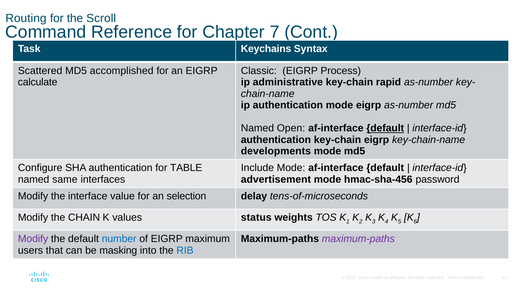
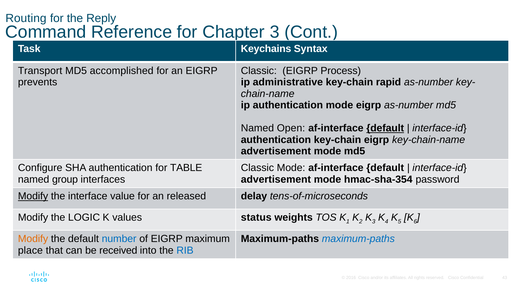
Scroll: Scroll -> Reply
Chapter 7: 7 -> 3
Scattered: Scattered -> Transport
calculate: calculate -> prevents
developments at (276, 151): developments -> advertisement
Include at (257, 168): Include -> Classic
same: same -> group
hmac-sha-456: hmac-sha-456 -> hmac-sha-354
Modify at (33, 197) underline: none -> present
selection: selection -> released
CHAIN: CHAIN -> LOGIC
Modify at (33, 239) colour: purple -> orange
maximum-paths at (358, 239) colour: purple -> blue
users: users -> place
masking: masking -> received
